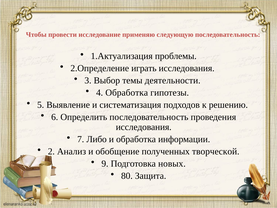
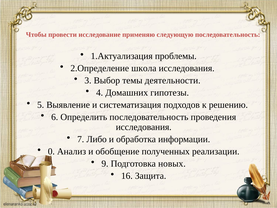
играть: играть -> школа
4 Обработка: Обработка -> Домашних
2: 2 -> 0
творческой: творческой -> реализации
80: 80 -> 16
